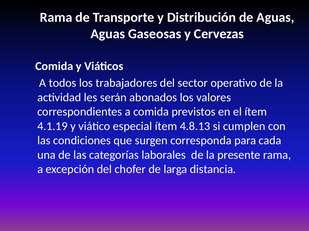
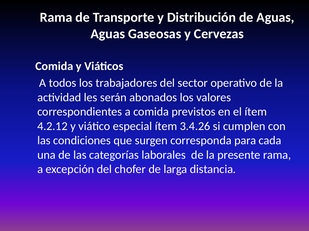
4.1.19: 4.1.19 -> 4.2.12
4.8.13: 4.8.13 -> 3.4.26
